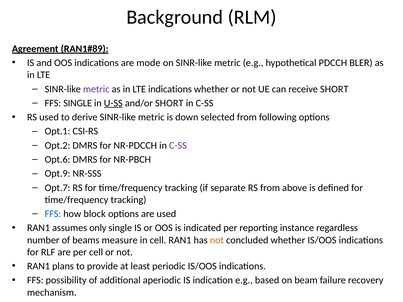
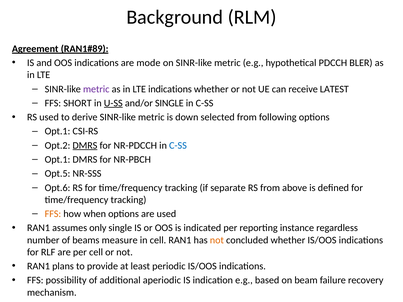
receive SHORT: SHORT -> LATEST
FFS SINGLE: SINGLE -> SHORT
and/or SHORT: SHORT -> SINGLE
DMRS at (85, 146) underline: none -> present
C-SS at (178, 146) colour: purple -> blue
Opt.6 at (57, 160): Opt.6 -> Opt.1
Opt.9: Opt.9 -> Opt.5
Opt.7: Opt.7 -> Opt.6
FFS at (53, 214) colour: blue -> orange
block: block -> when
